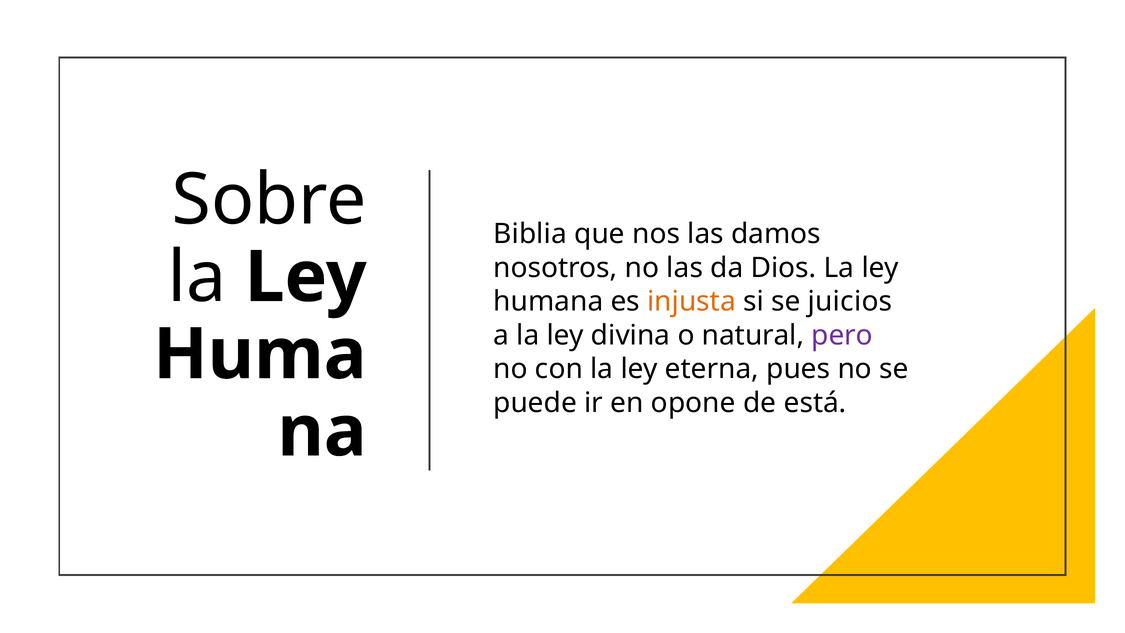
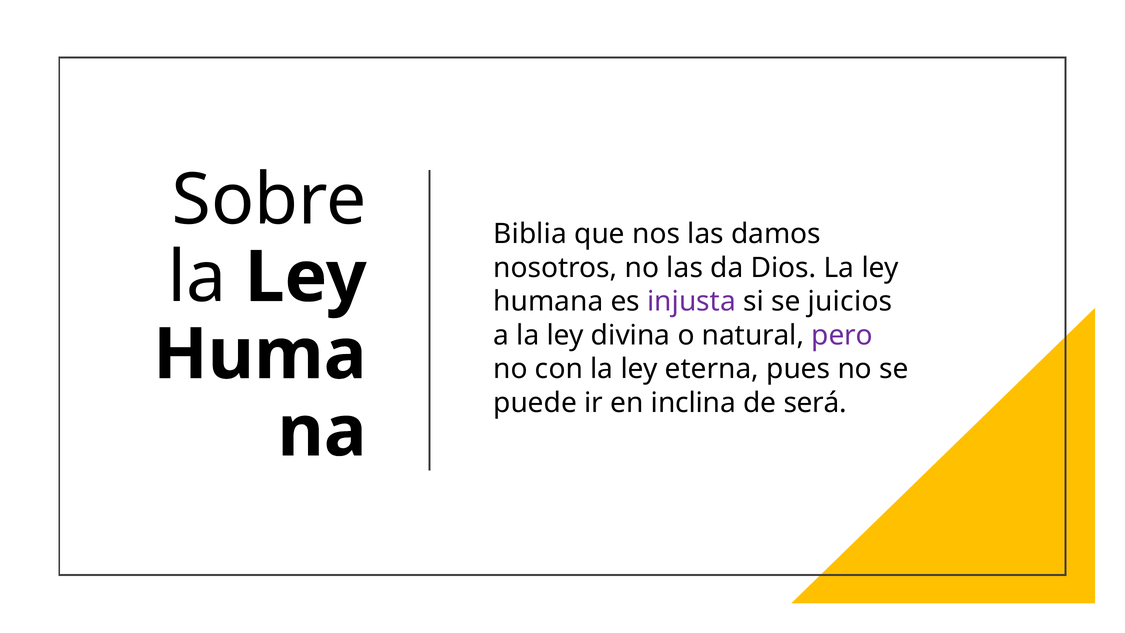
injusta colour: orange -> purple
opone: opone -> inclina
está: está -> será
